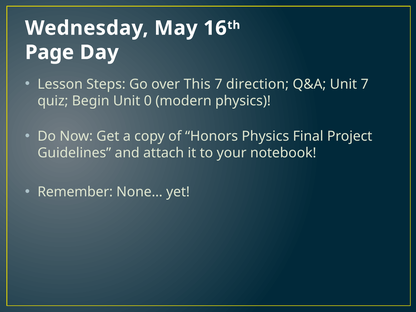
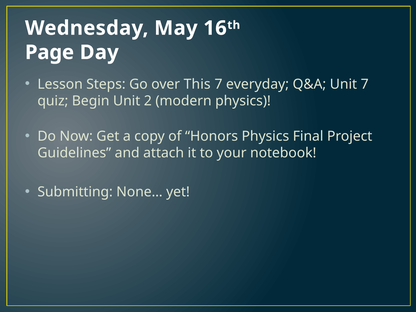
direction: direction -> everyday
0: 0 -> 2
Remember: Remember -> Submitting
